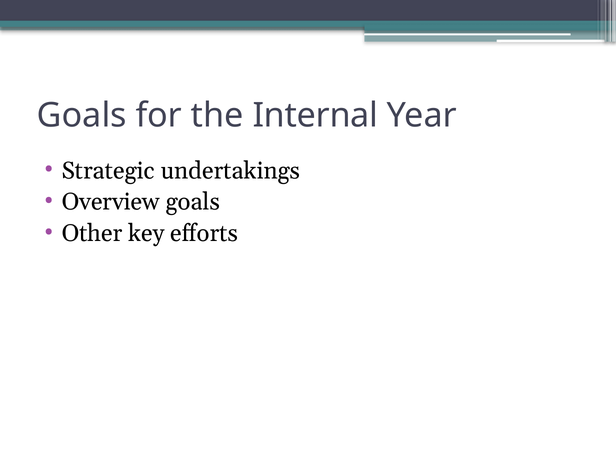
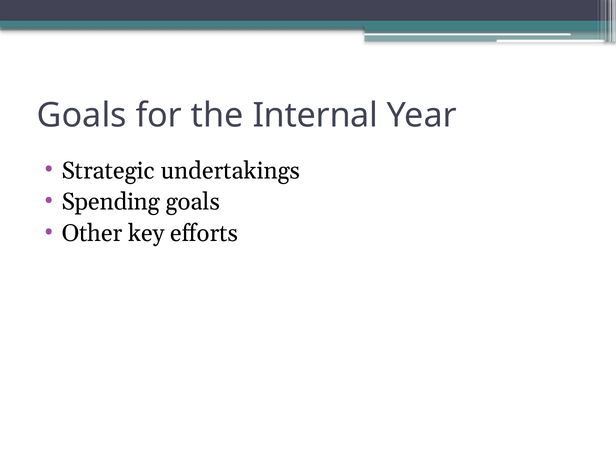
Overview: Overview -> Spending
